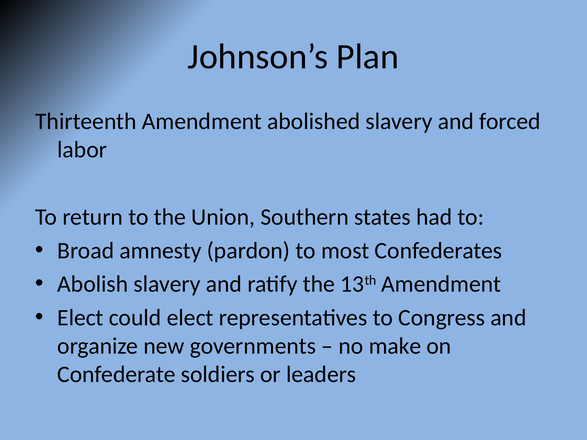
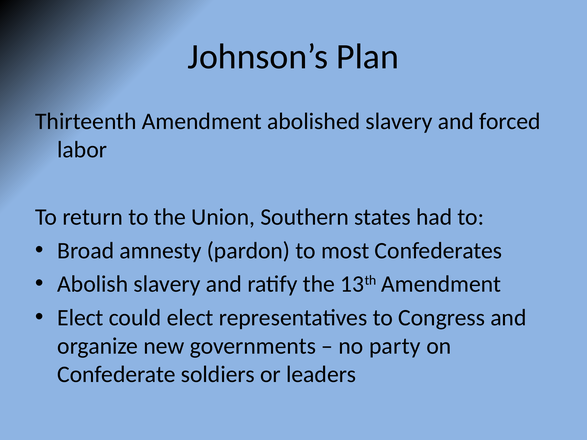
make: make -> party
